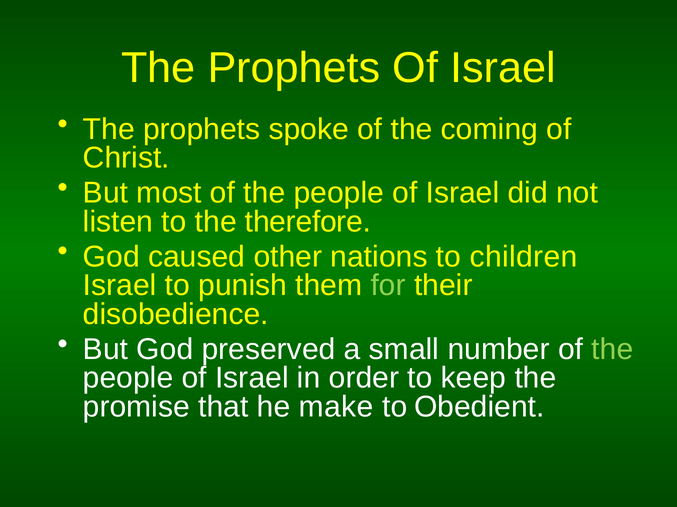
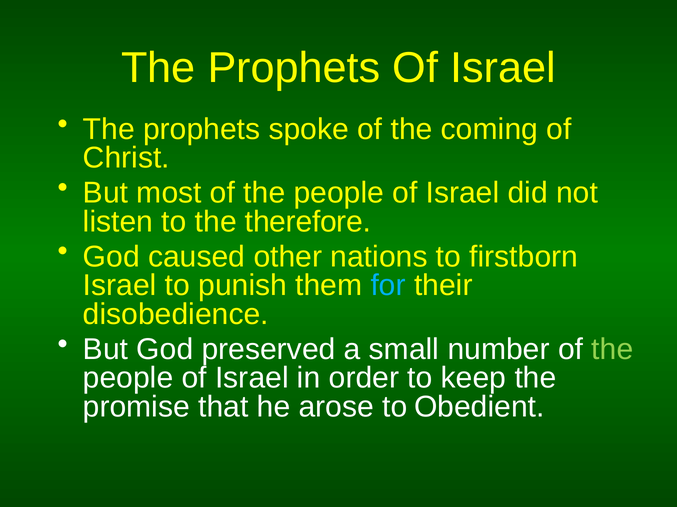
children: children -> firstborn
for colour: light green -> light blue
make: make -> arose
